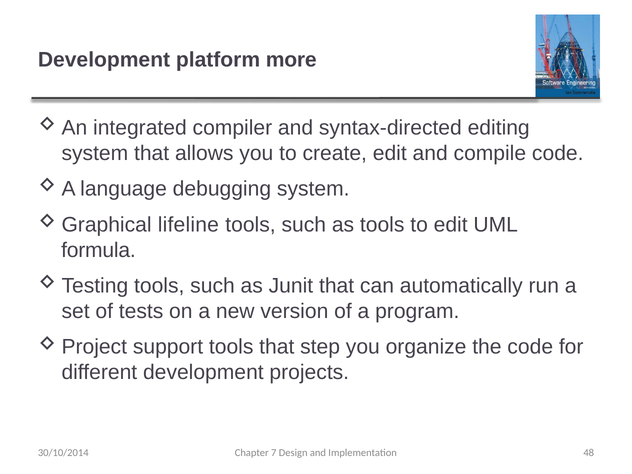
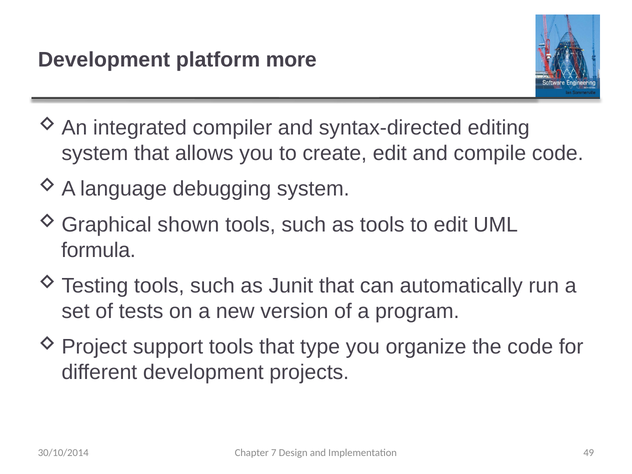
lifeline: lifeline -> shown
step: step -> type
48: 48 -> 49
